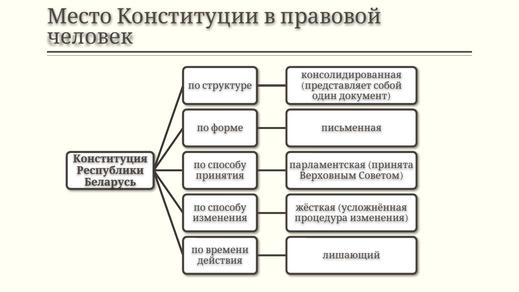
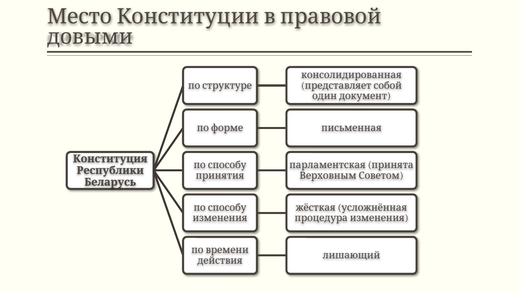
человек: человек -> довыми
